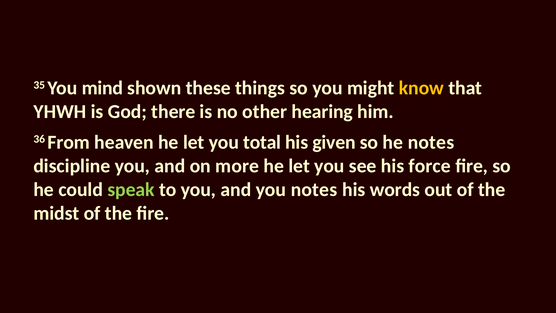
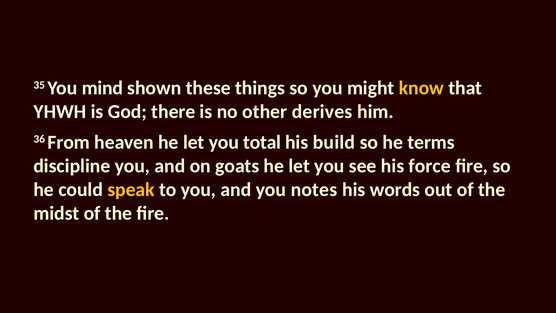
hearing: hearing -> derives
given: given -> build
he notes: notes -> terms
more: more -> goats
speak colour: light green -> yellow
